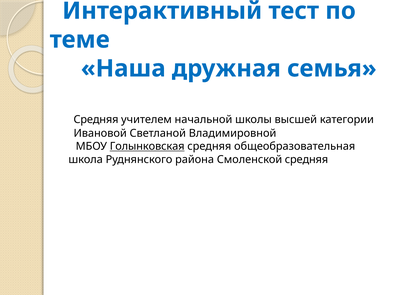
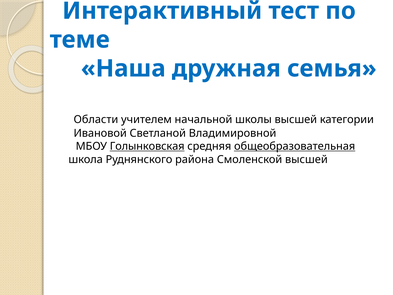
Средняя at (96, 120): Средняя -> Области
общеобразовательная underline: none -> present
Смоленской средняя: средняя -> высшей
